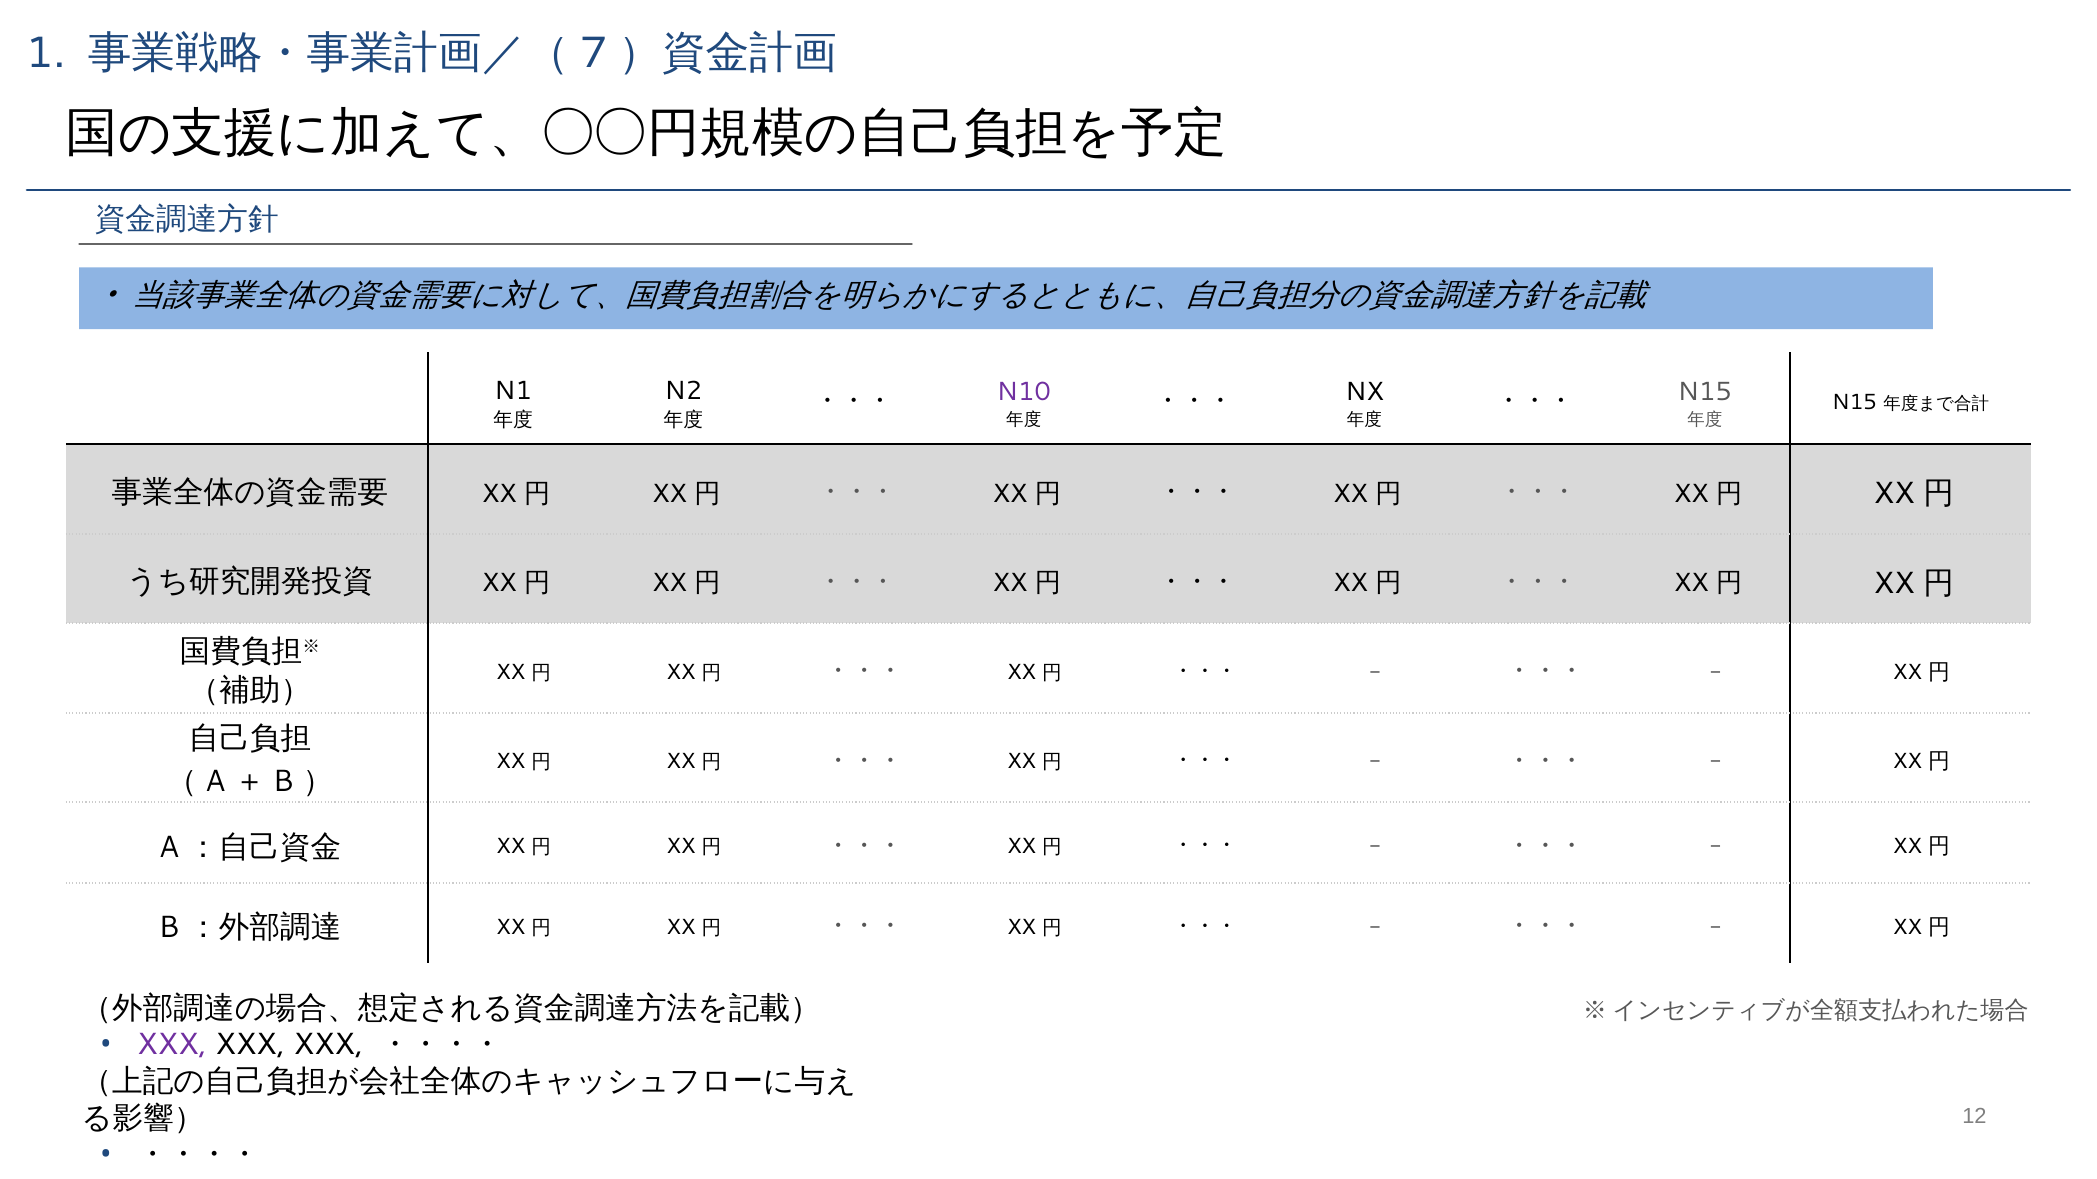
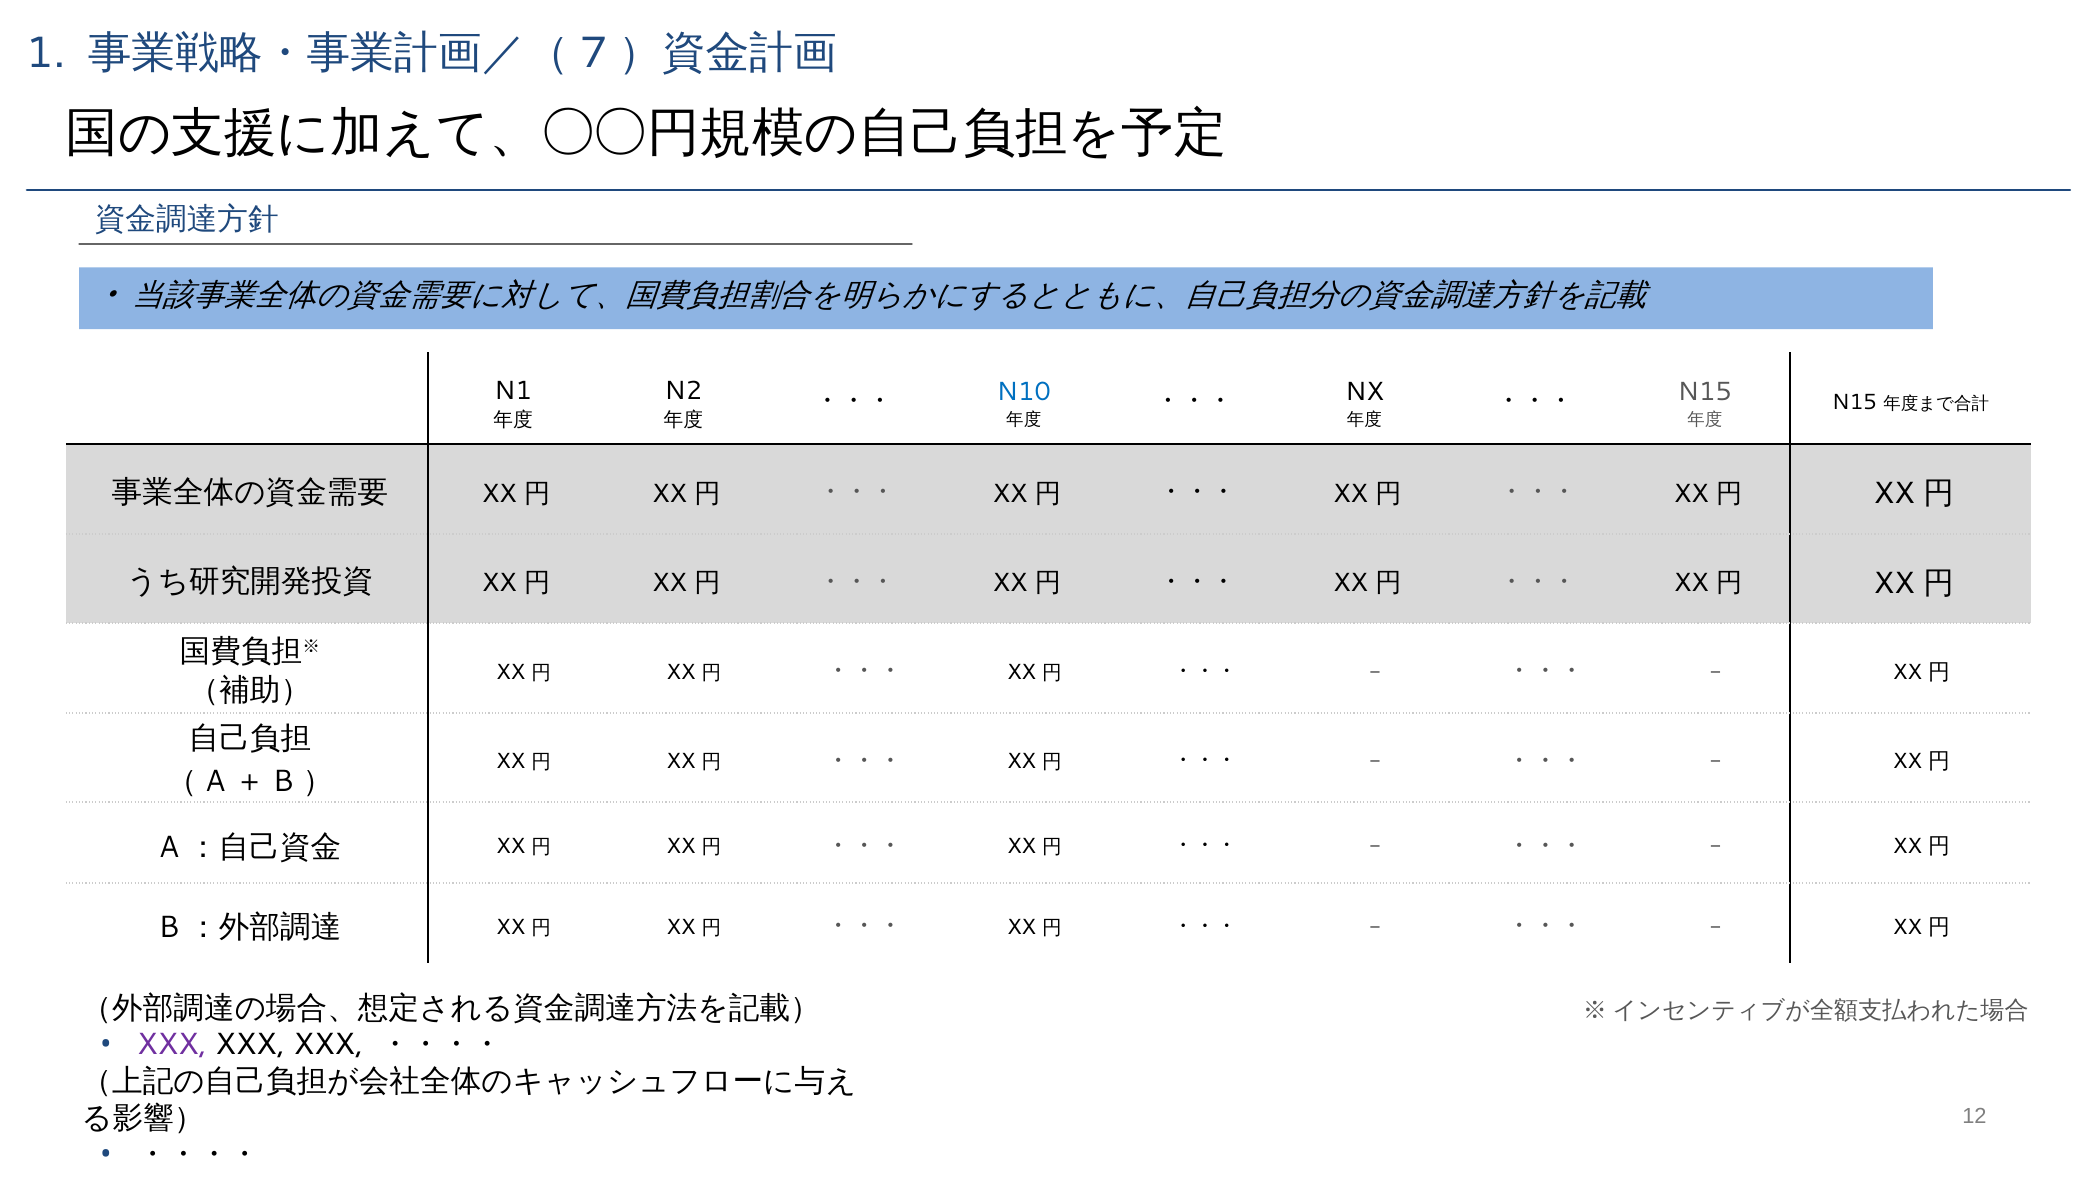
N10 colour: purple -> blue
